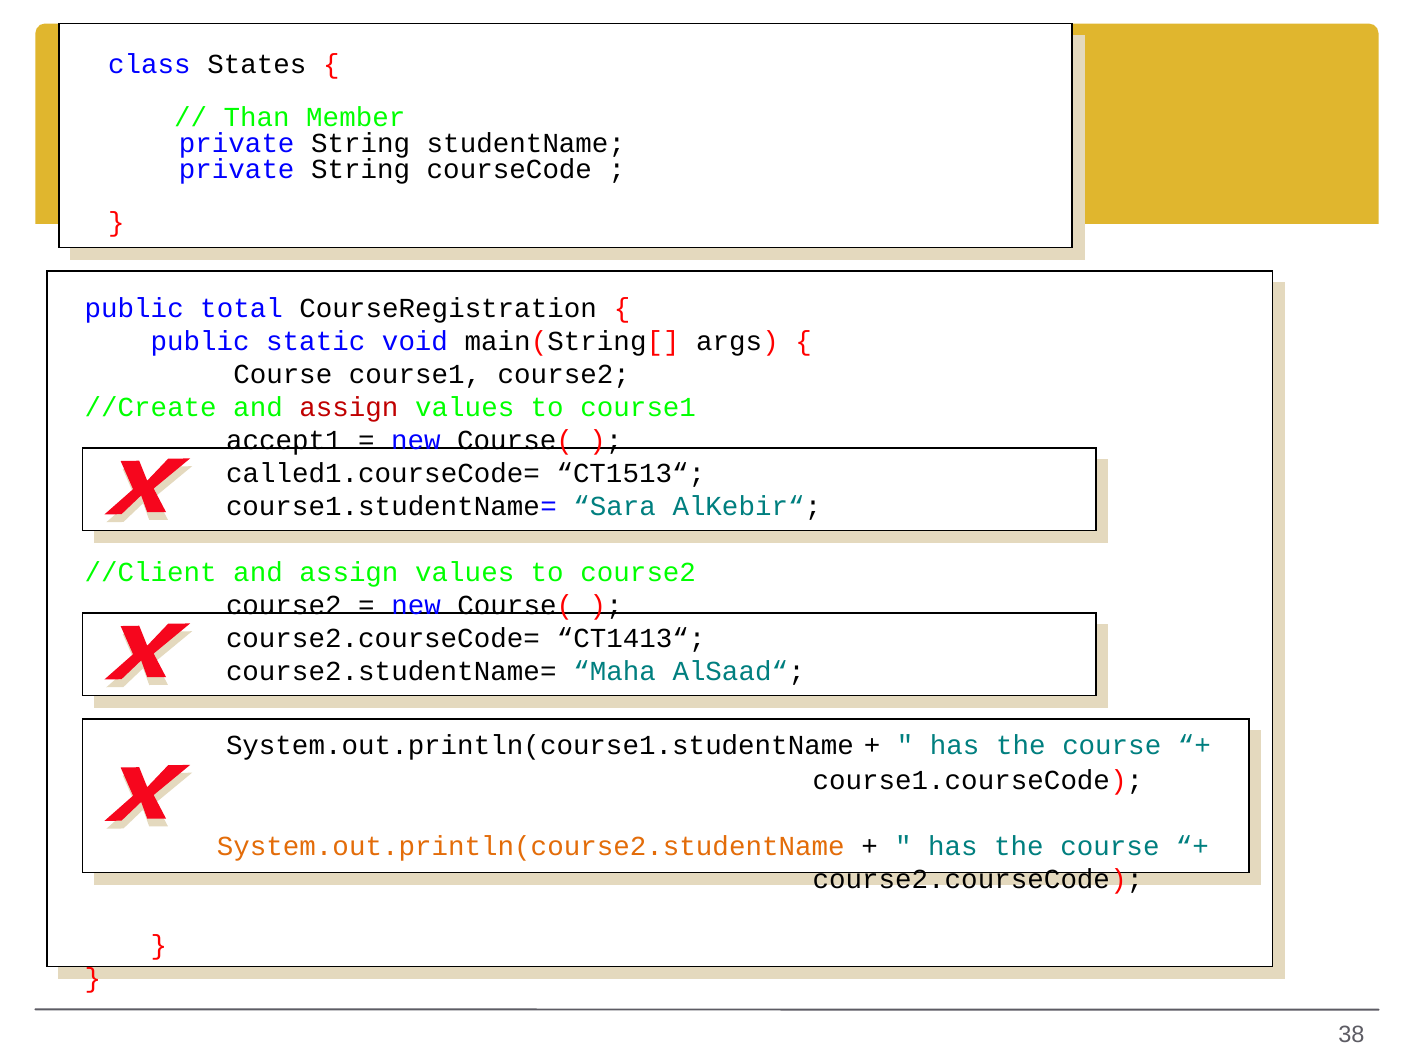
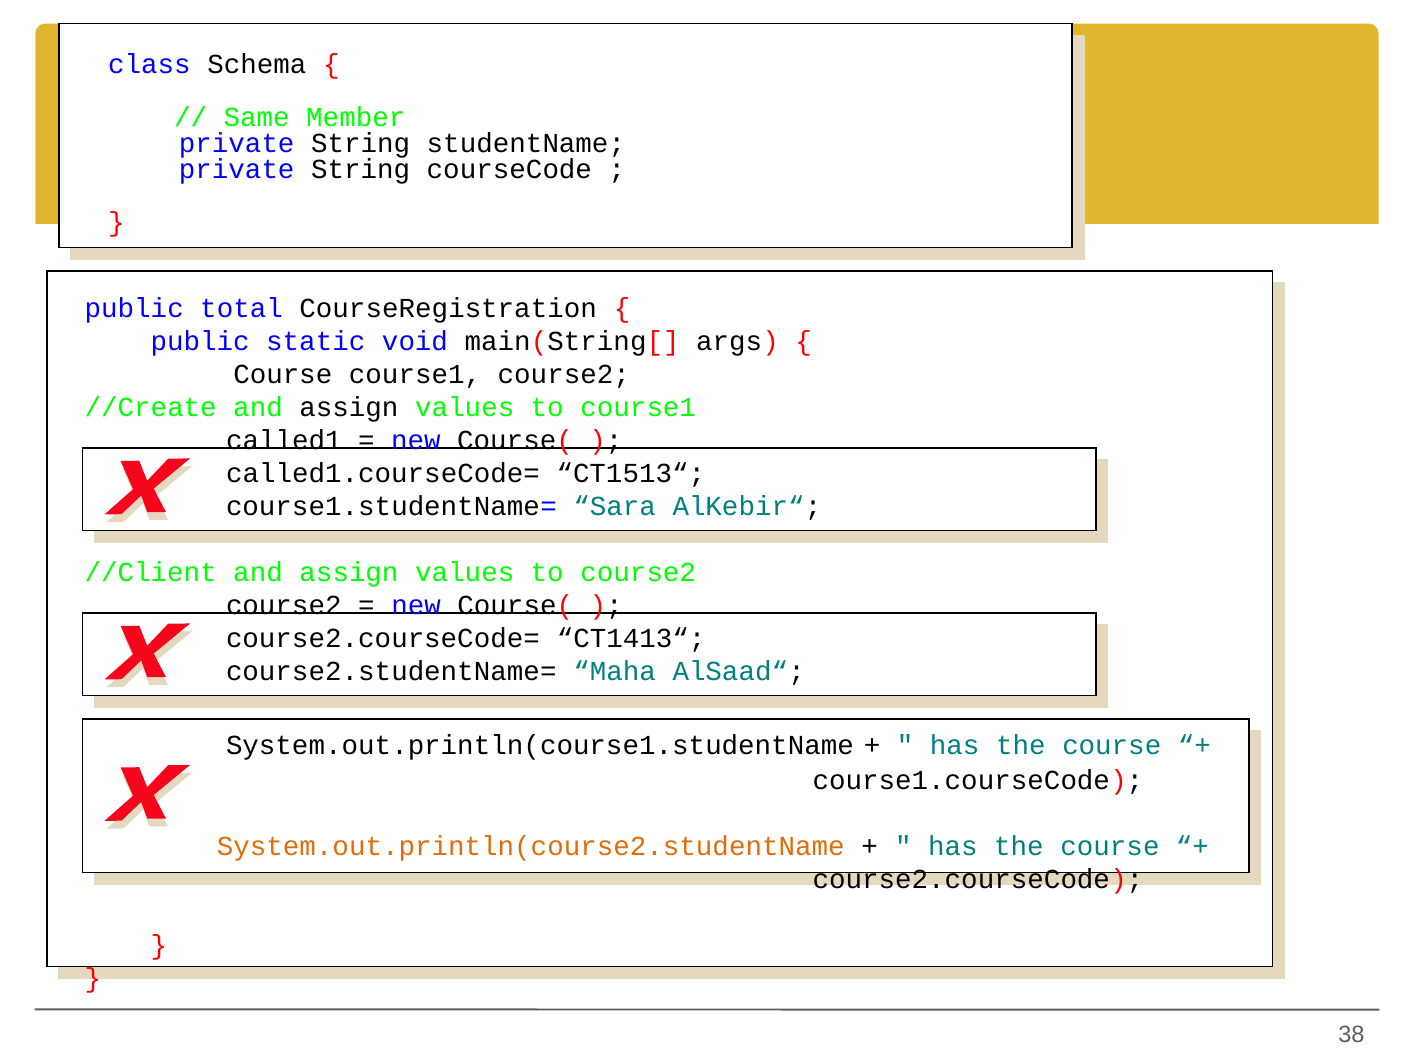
States: States -> Schema
Than: Than -> Same
assign at (349, 407) colour: red -> black
accept1: accept1 -> called1
